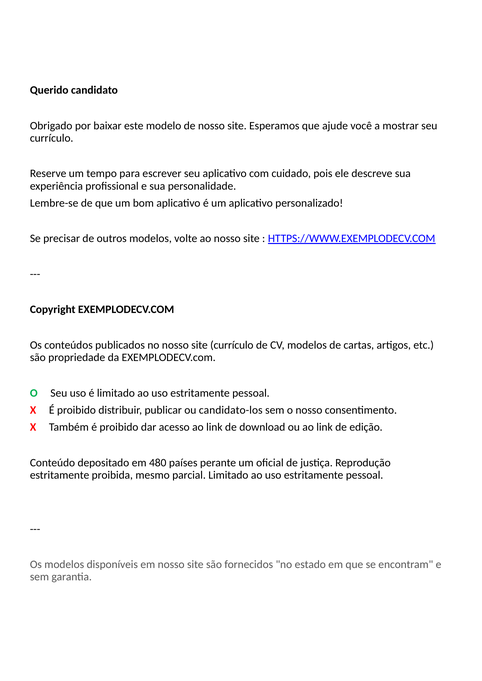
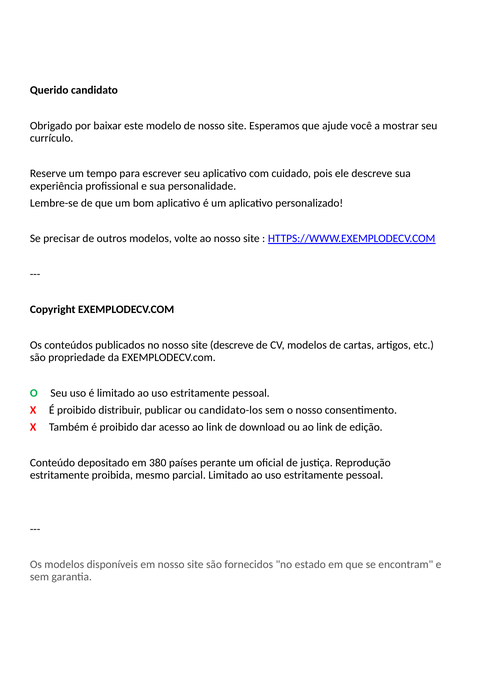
site currículo: currículo -> descreve
480: 480 -> 380
